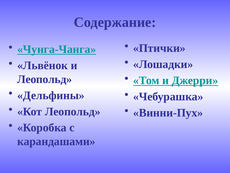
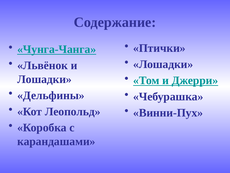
Леопольд at (45, 79): Леопольд -> Лошадки
